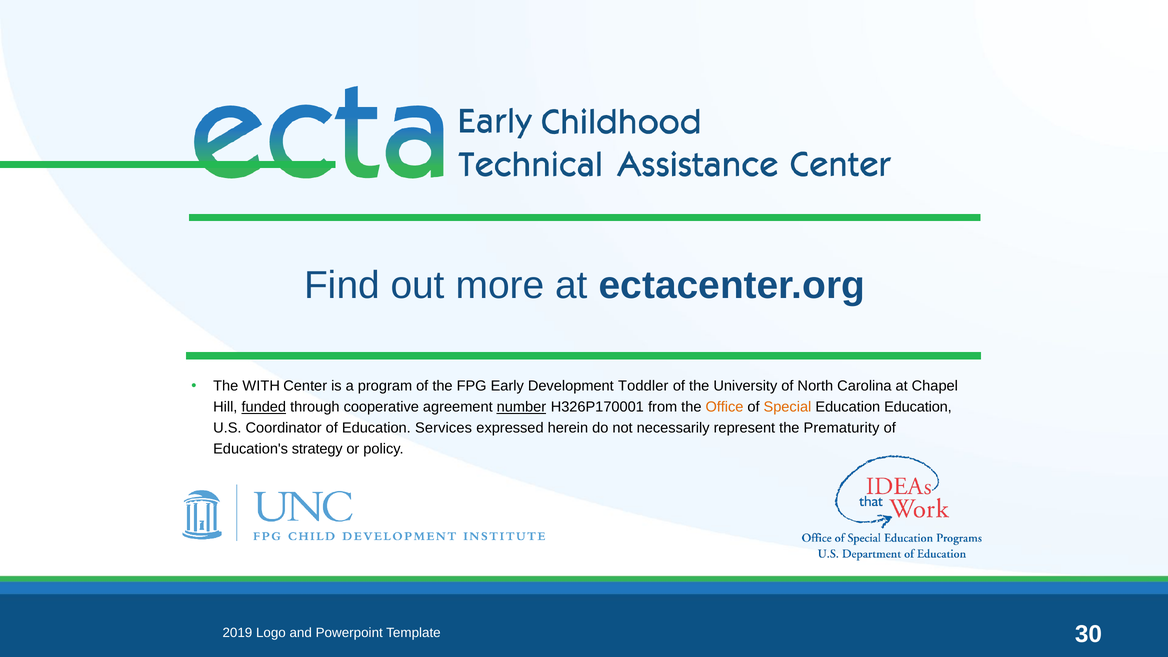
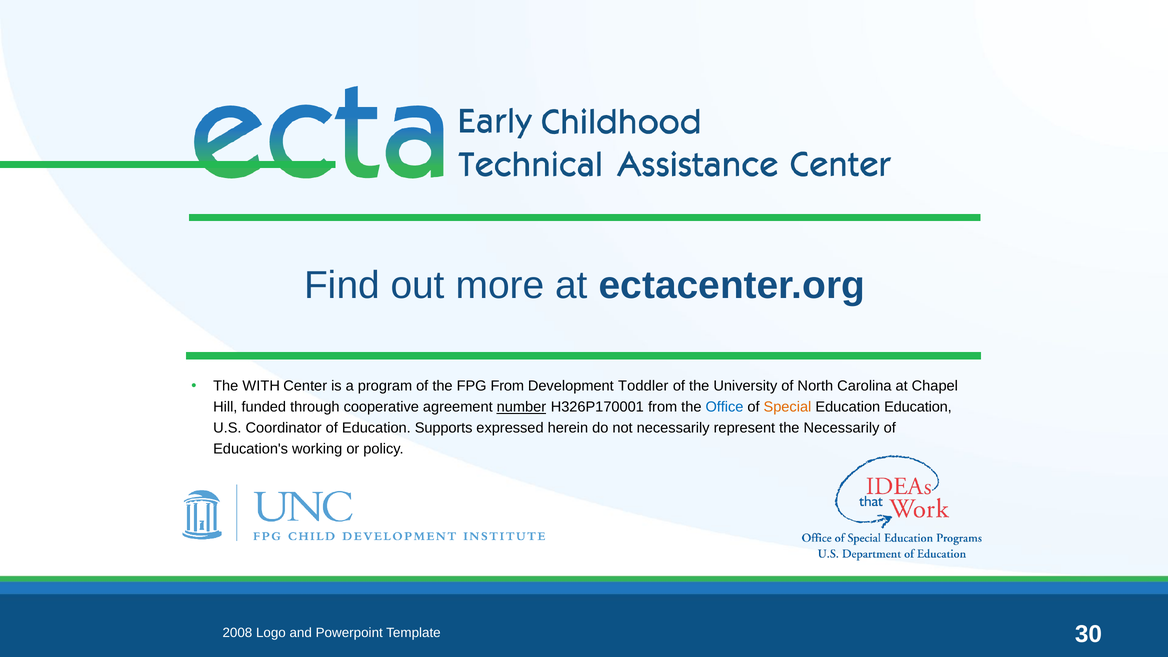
FPG Early: Early -> From
funded underline: present -> none
Office colour: orange -> blue
Services: Services -> Supports
the Prematurity: Prematurity -> Necessarily
strategy: strategy -> working
2019: 2019 -> 2008
